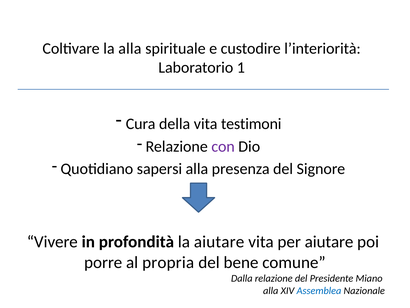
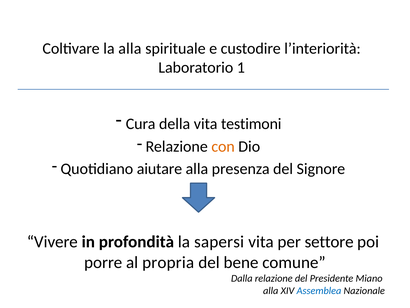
con colour: purple -> orange
sapersi: sapersi -> aiutare
la aiutare: aiutare -> sapersi
per aiutare: aiutare -> settore
